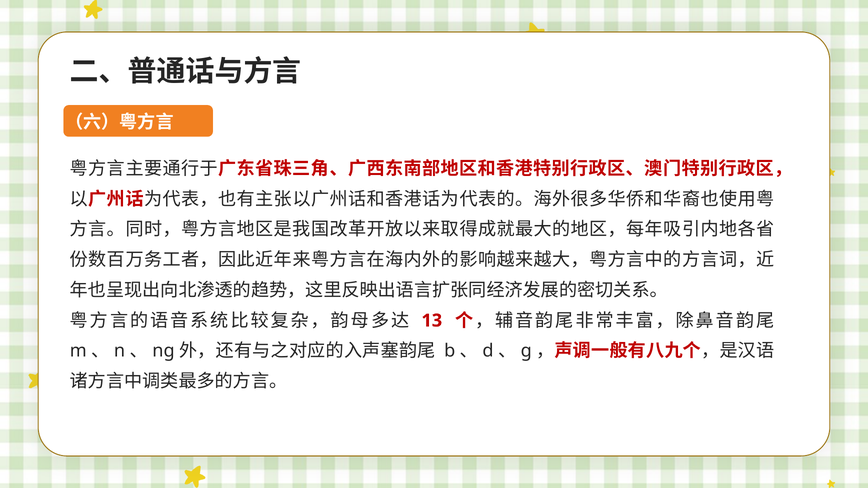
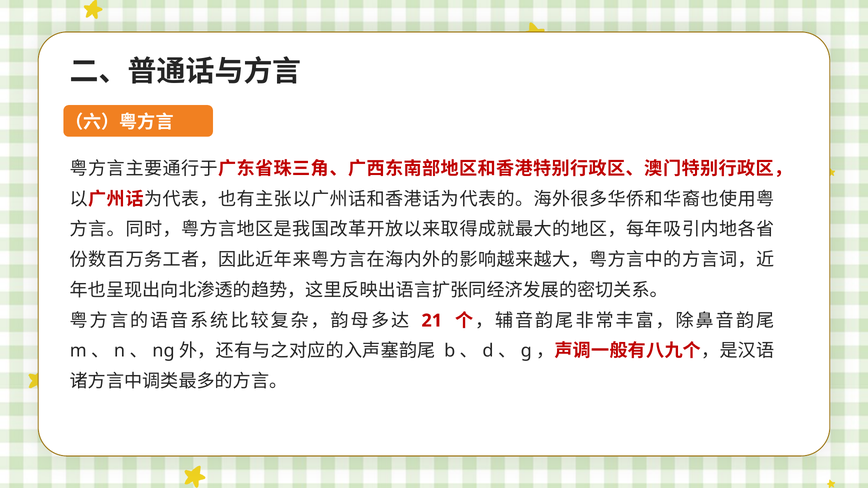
13: 13 -> 21
